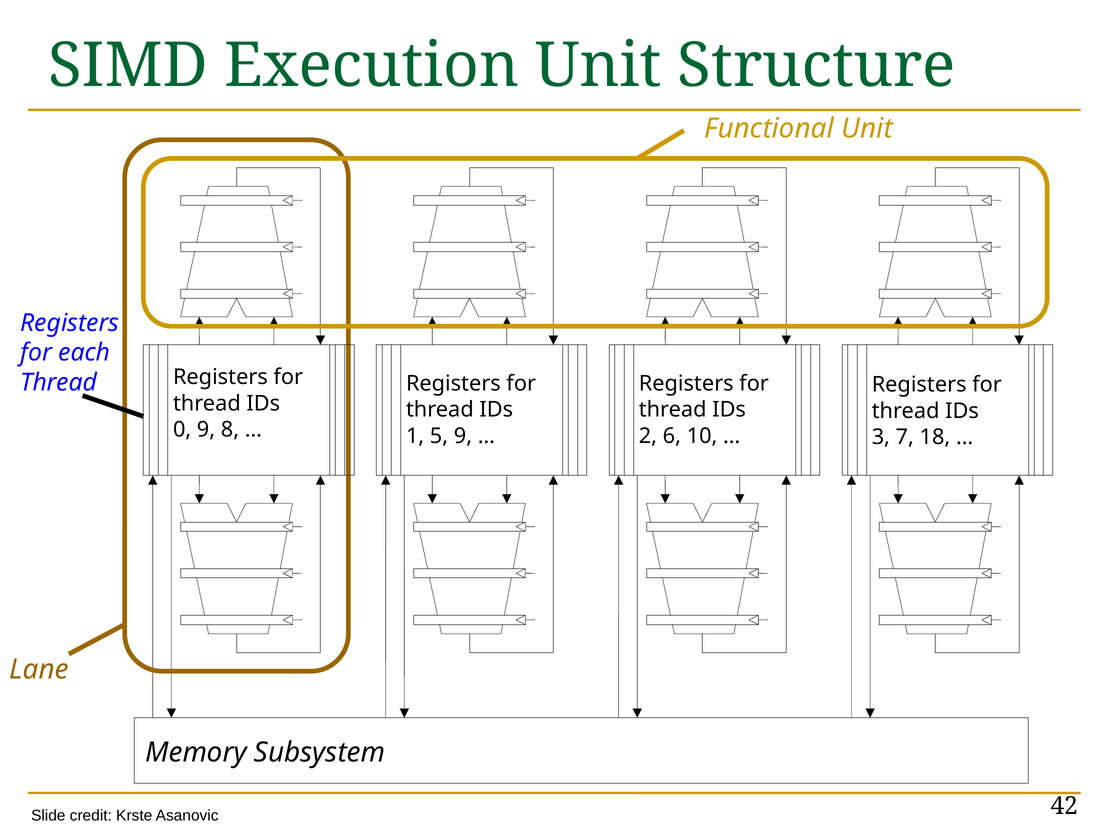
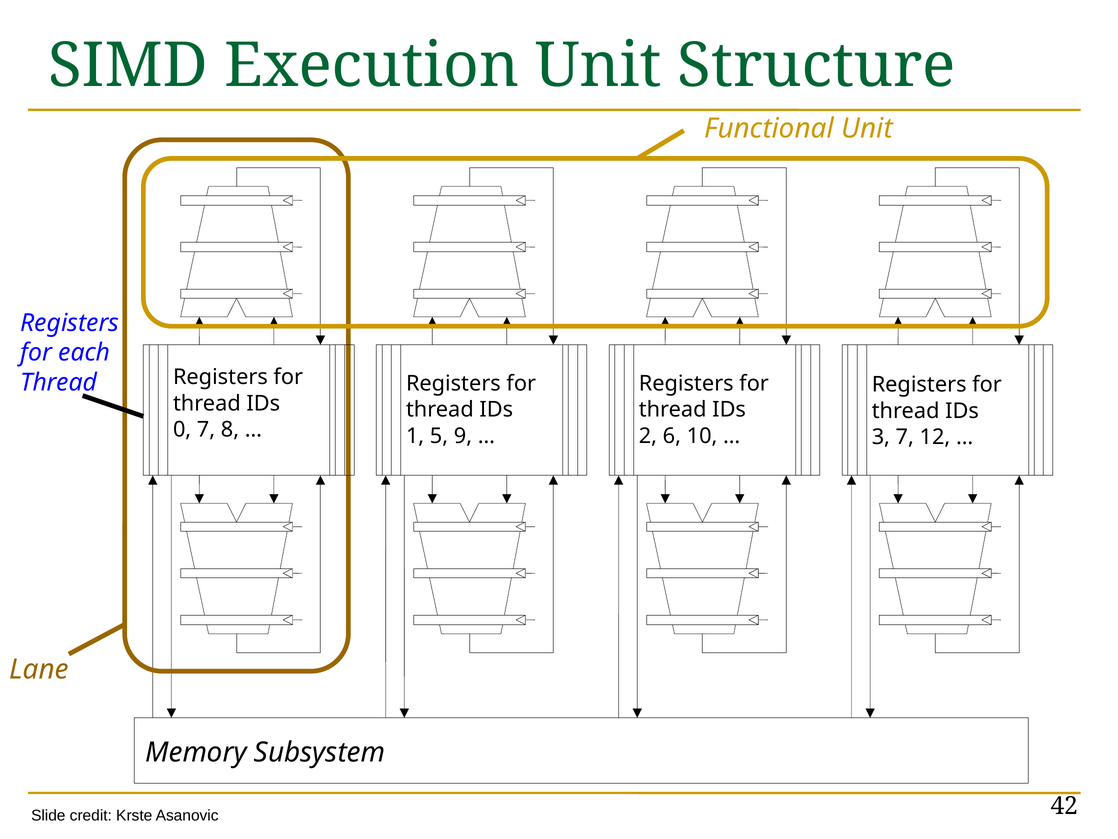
0 9: 9 -> 7
18: 18 -> 12
